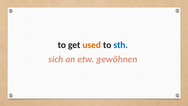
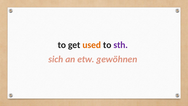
sth colour: blue -> purple
